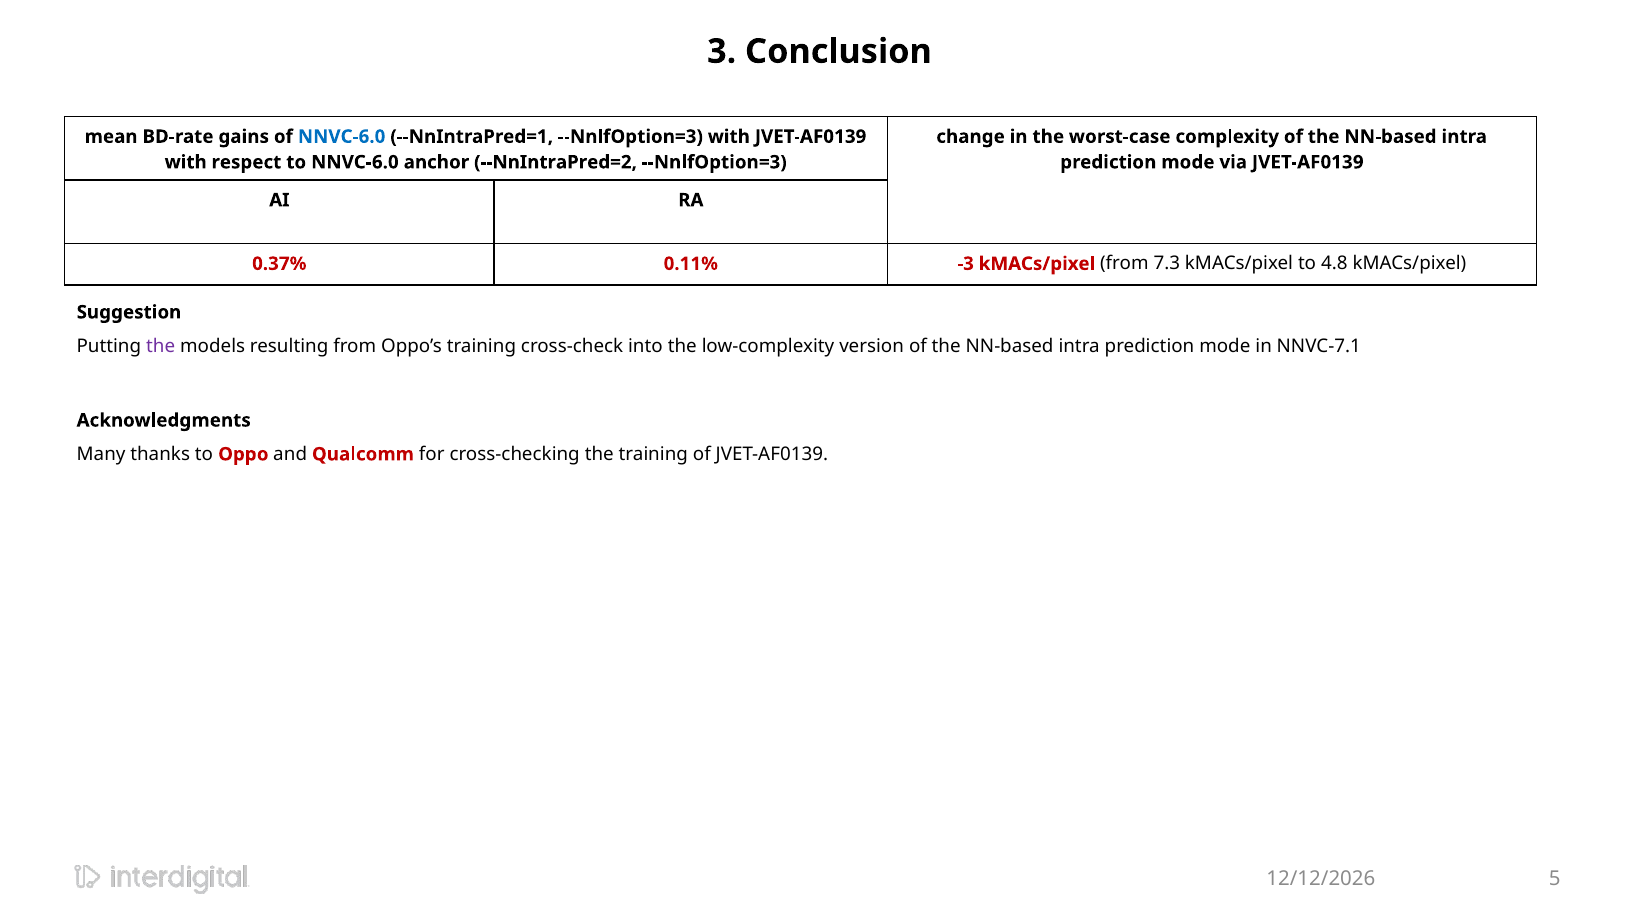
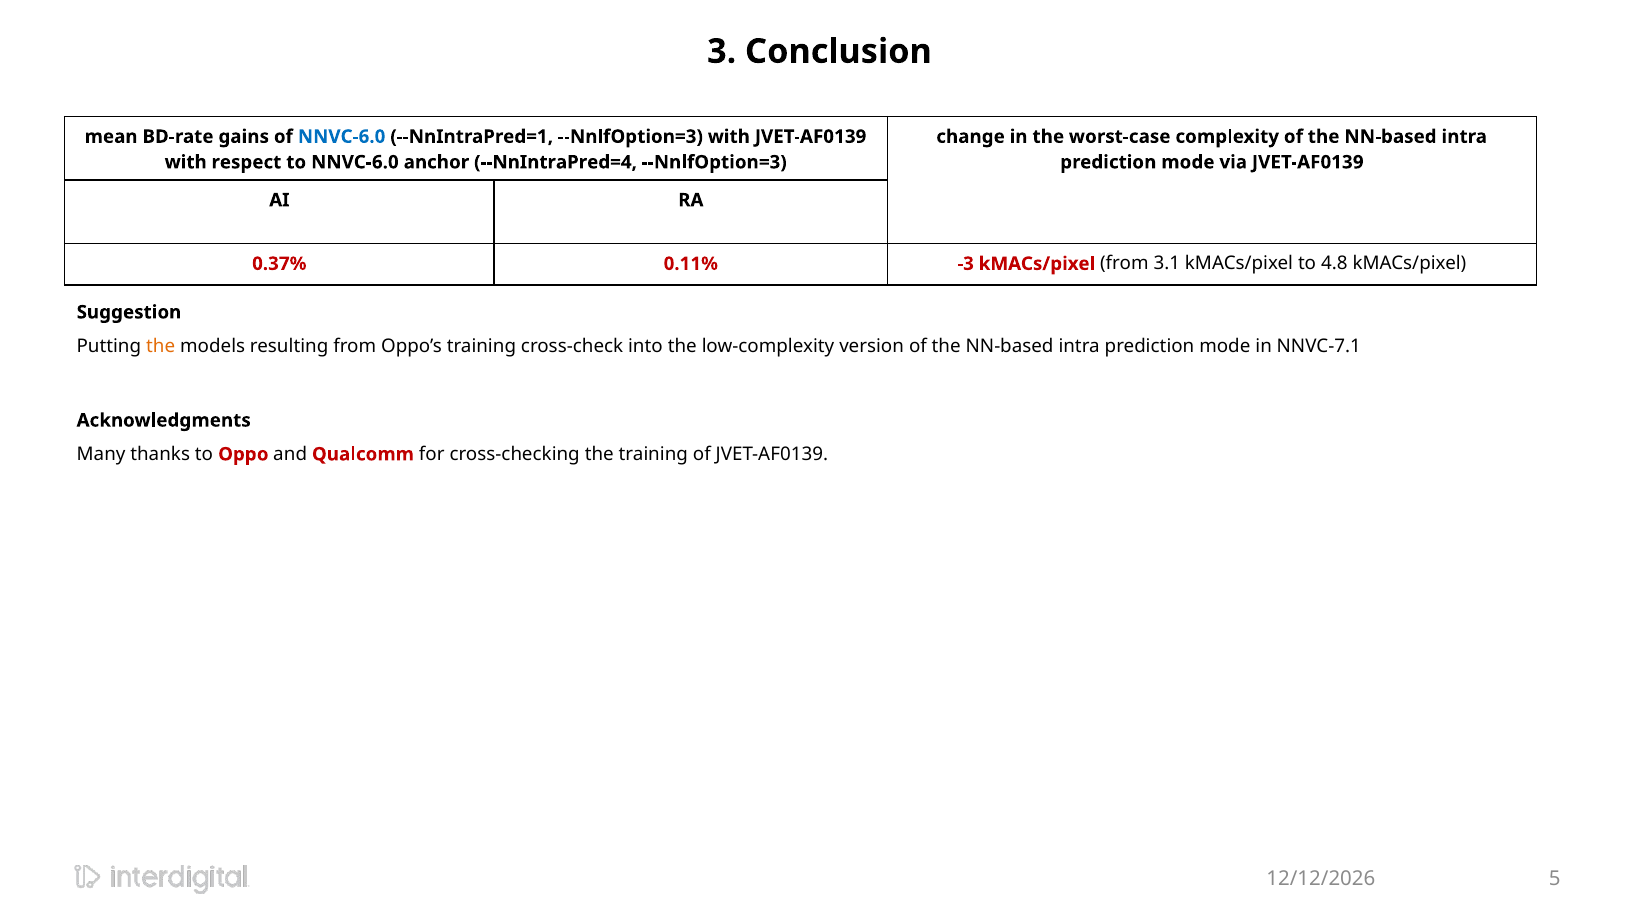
--NnIntraPred=2: --NnIntraPred=2 -> --NnIntraPred=4
7.3: 7.3 -> 3.1
the at (161, 346) colour: purple -> orange
